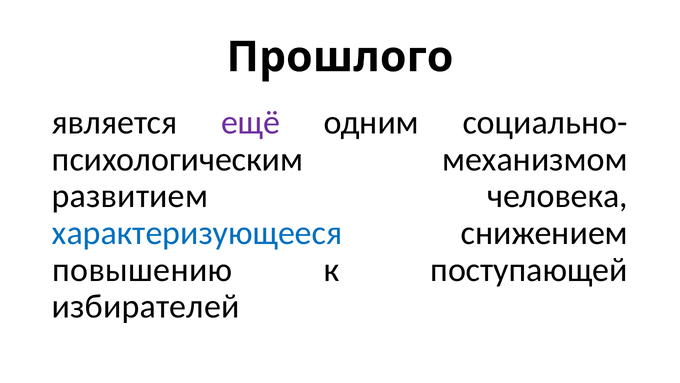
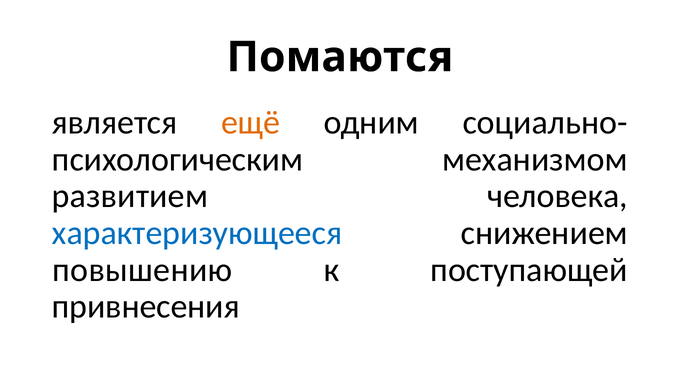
Прошлого: Прошлого -> Помаются
ещё colour: purple -> orange
избирателей: избирателей -> привнесения
